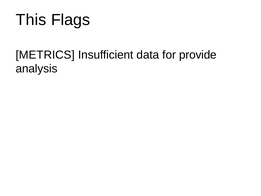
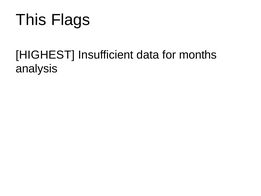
METRICS: METRICS -> HIGHEST
provide: provide -> months
